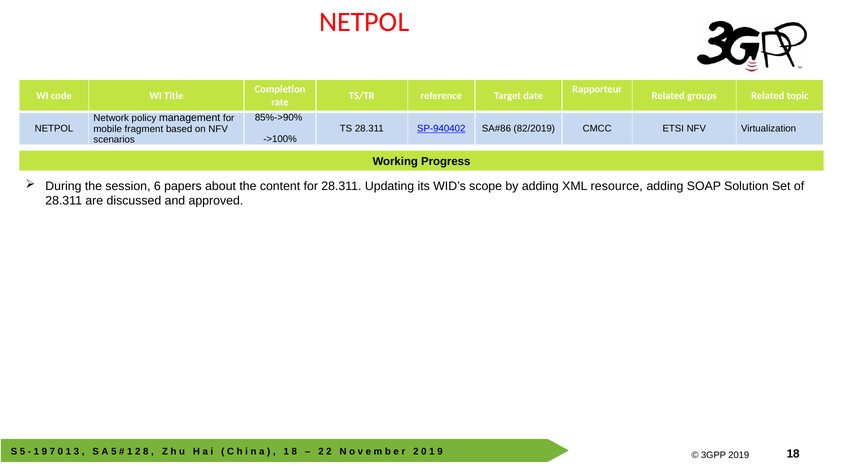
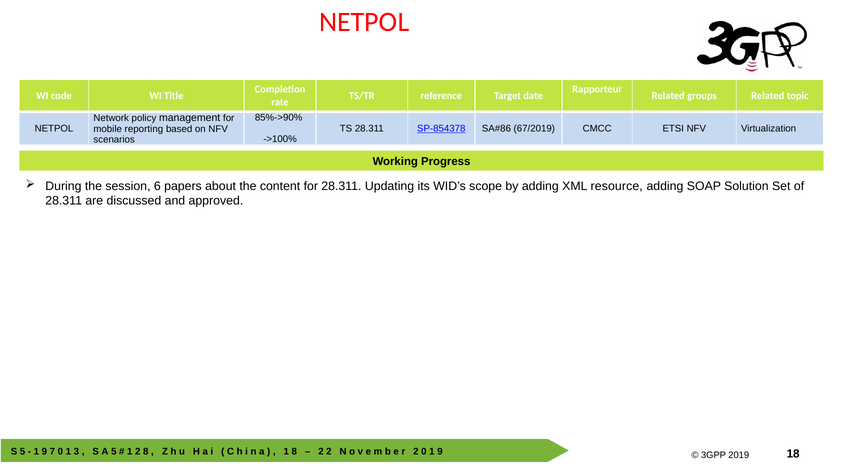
SP-940402: SP-940402 -> SP-854378
82/2019: 82/2019 -> 67/2019
fragment: fragment -> reporting
